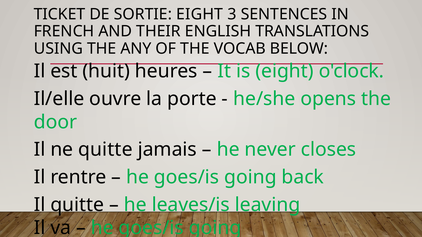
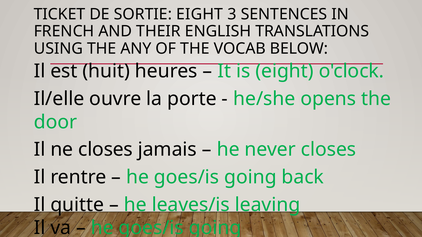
ne quitte: quitte -> closes
